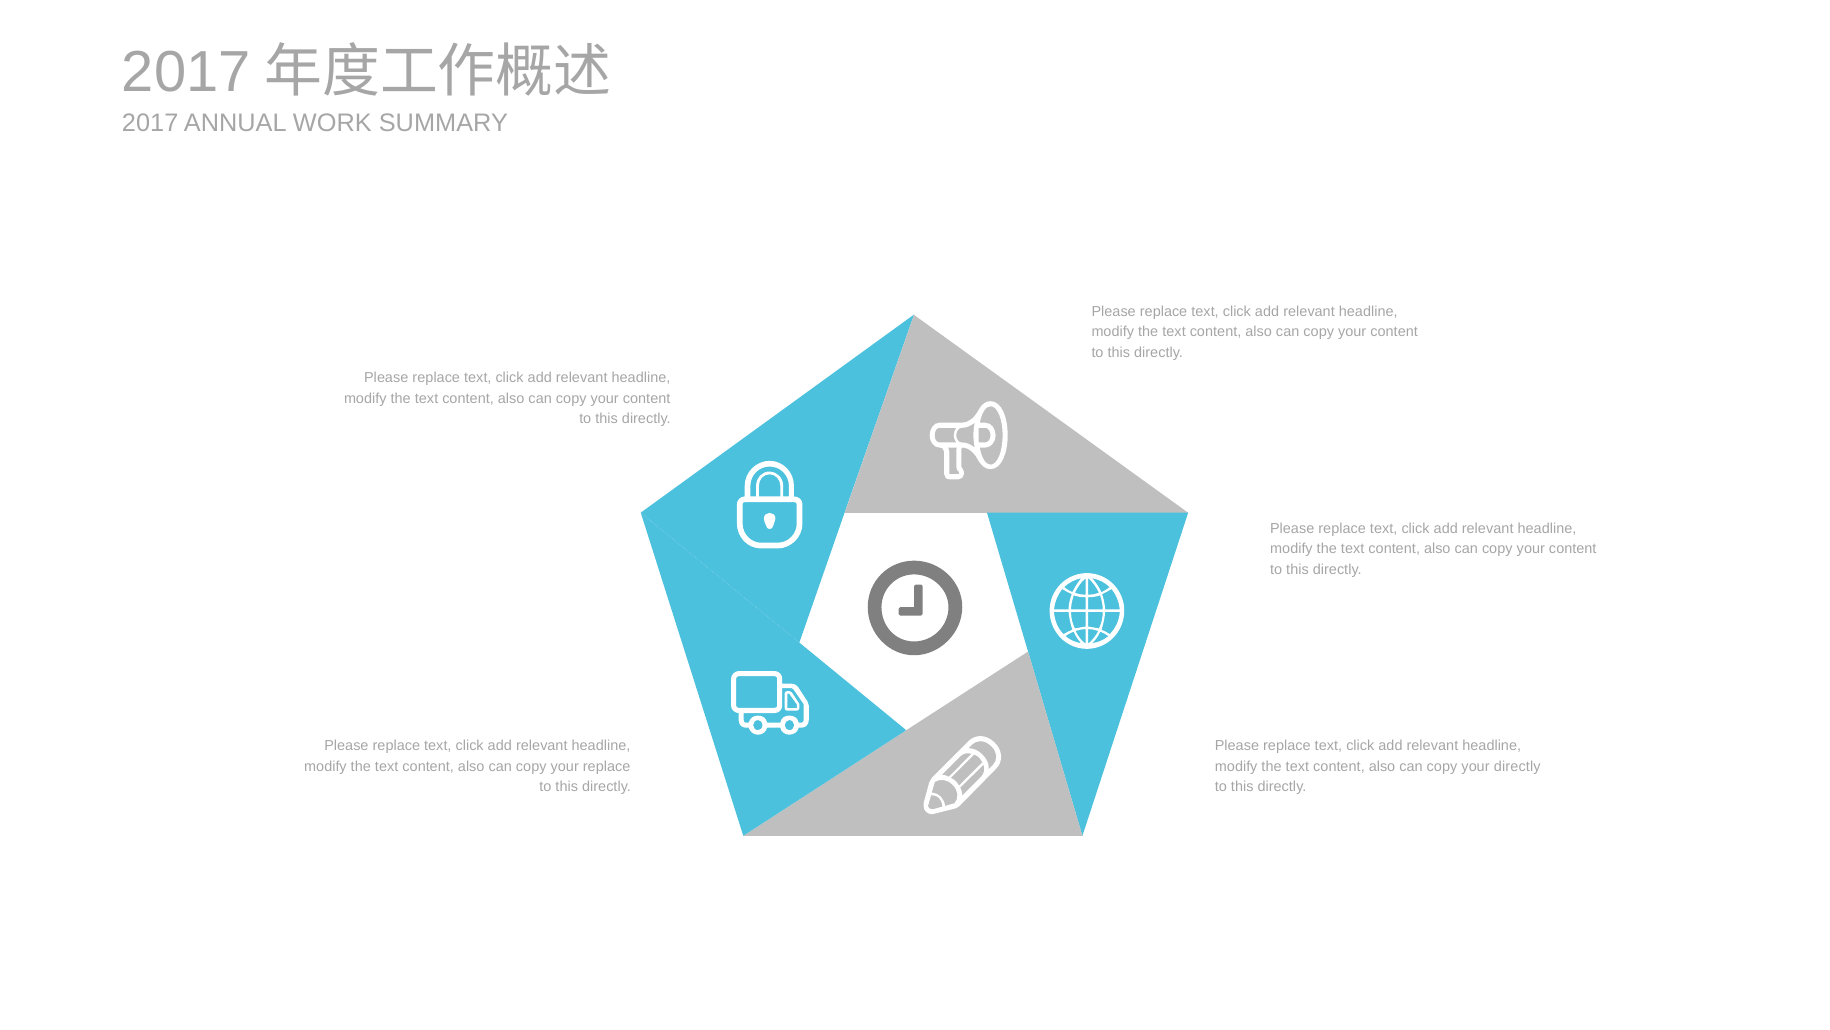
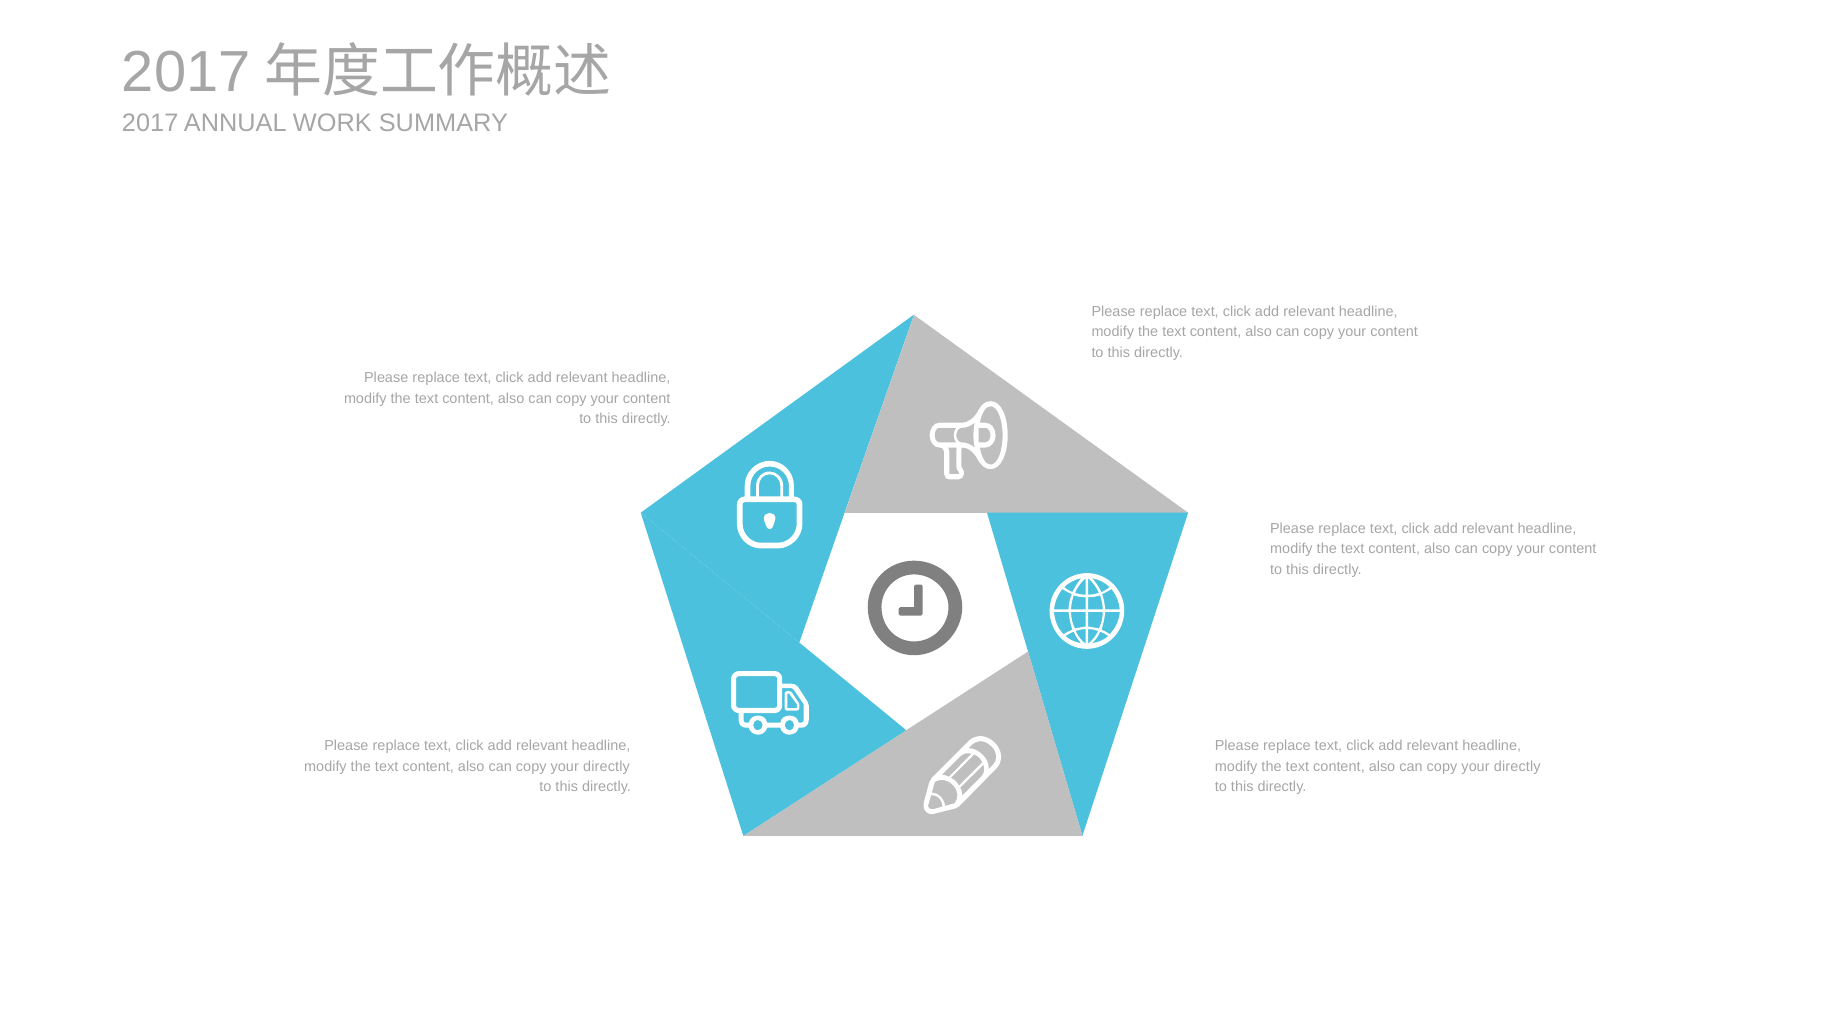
replace at (607, 766): replace -> directly
